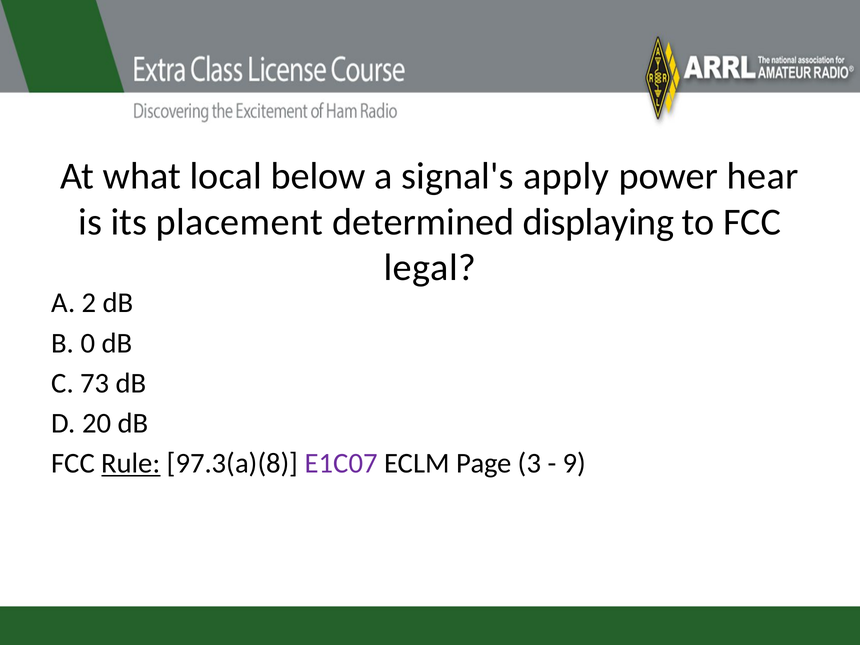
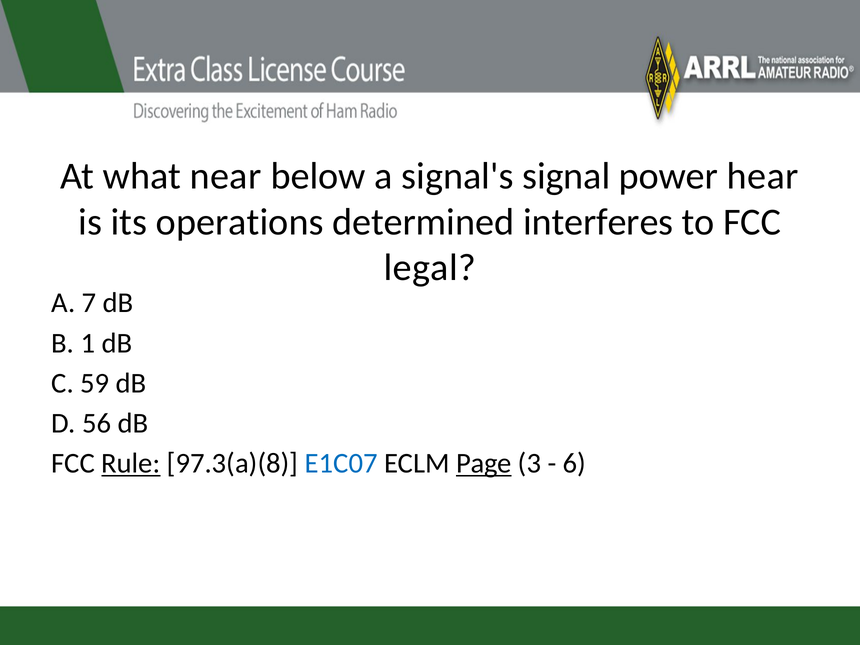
local: local -> near
apply: apply -> signal
placement: placement -> operations
displaying: displaying -> interferes
2: 2 -> 7
0: 0 -> 1
73: 73 -> 59
20: 20 -> 56
E1C07 colour: purple -> blue
Page underline: none -> present
9: 9 -> 6
